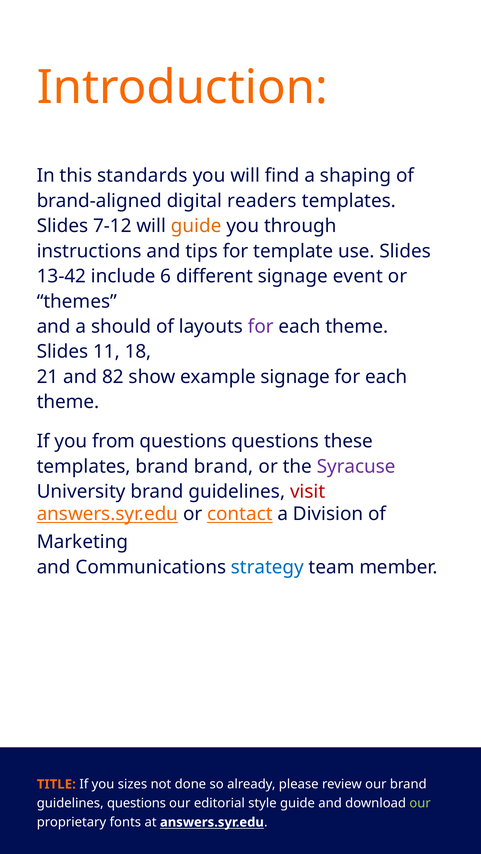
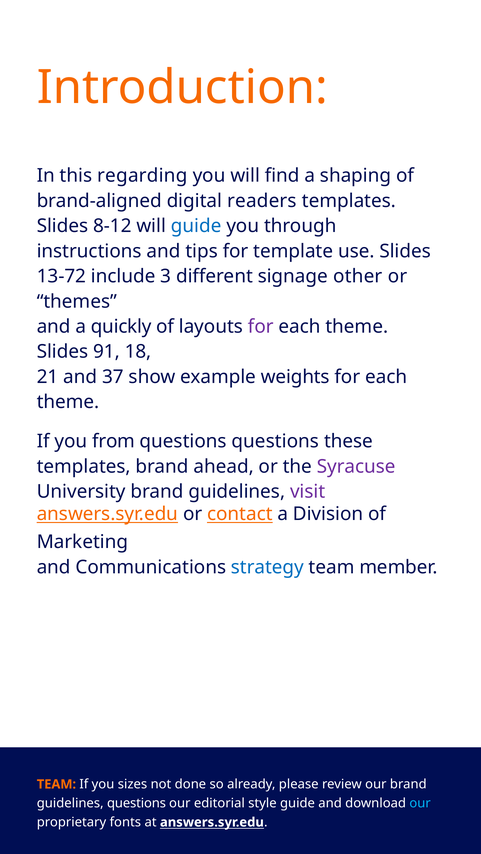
standards: standards -> regarding
7-12: 7-12 -> 8-12
guide at (196, 226) colour: orange -> blue
13-42: 13-42 -> 13-72
6: 6 -> 3
event: event -> other
should: should -> quickly
11: 11 -> 91
82: 82 -> 37
example signage: signage -> weights
brand brand: brand -> ahead
visit colour: red -> purple
TITLE at (56, 785): TITLE -> TEAM
our at (420, 803) colour: light green -> light blue
